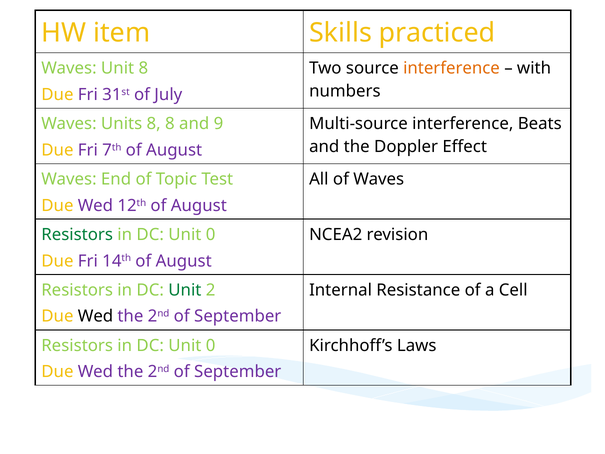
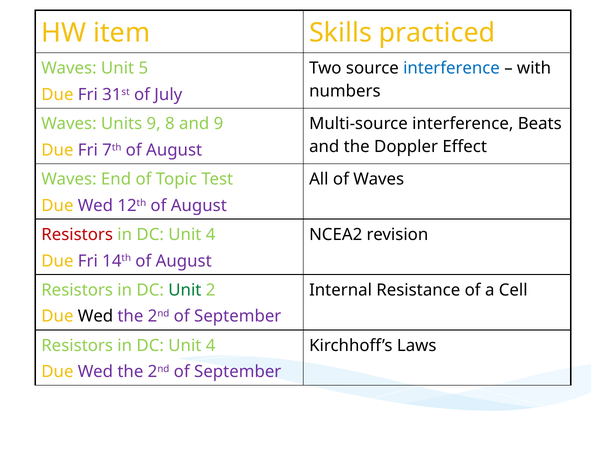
Unit 8: 8 -> 5
interference at (451, 68) colour: orange -> blue
Units 8: 8 -> 9
Resistors at (77, 234) colour: green -> red
0 at (211, 234): 0 -> 4
0 at (211, 345): 0 -> 4
